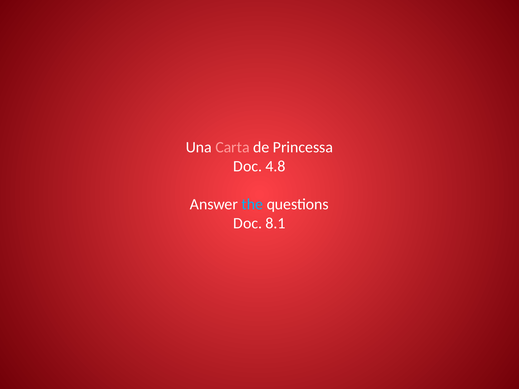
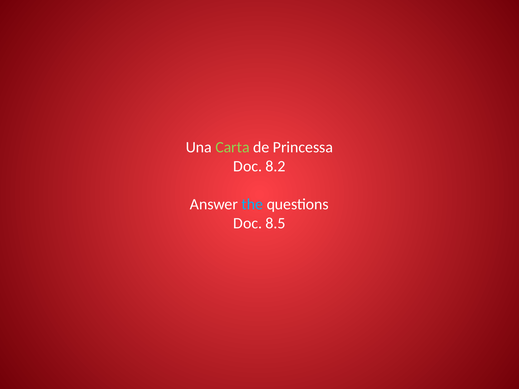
Carta colour: pink -> light green
4.8: 4.8 -> 8.2
8.1: 8.1 -> 8.5
